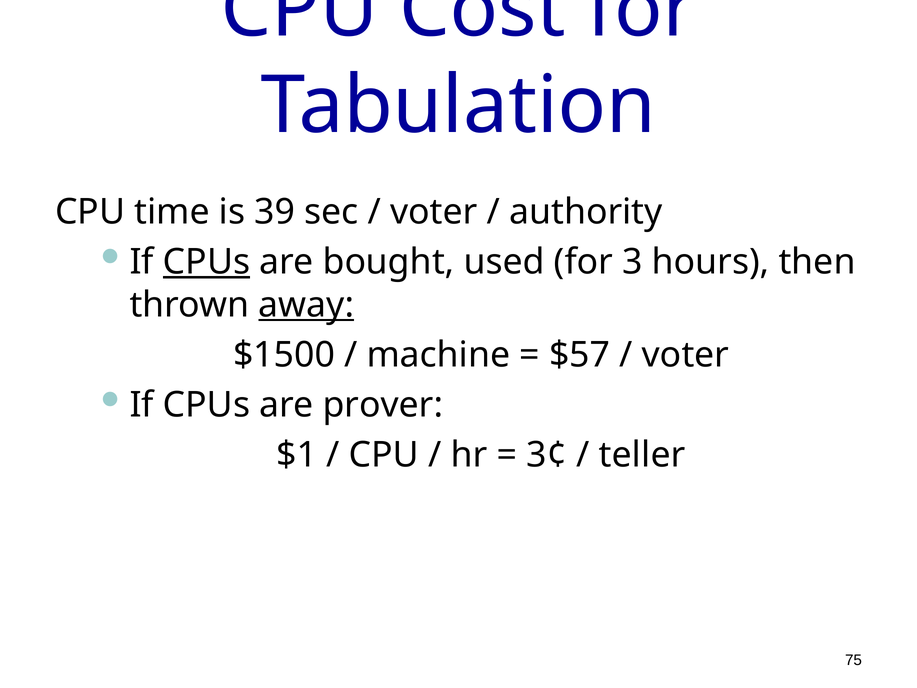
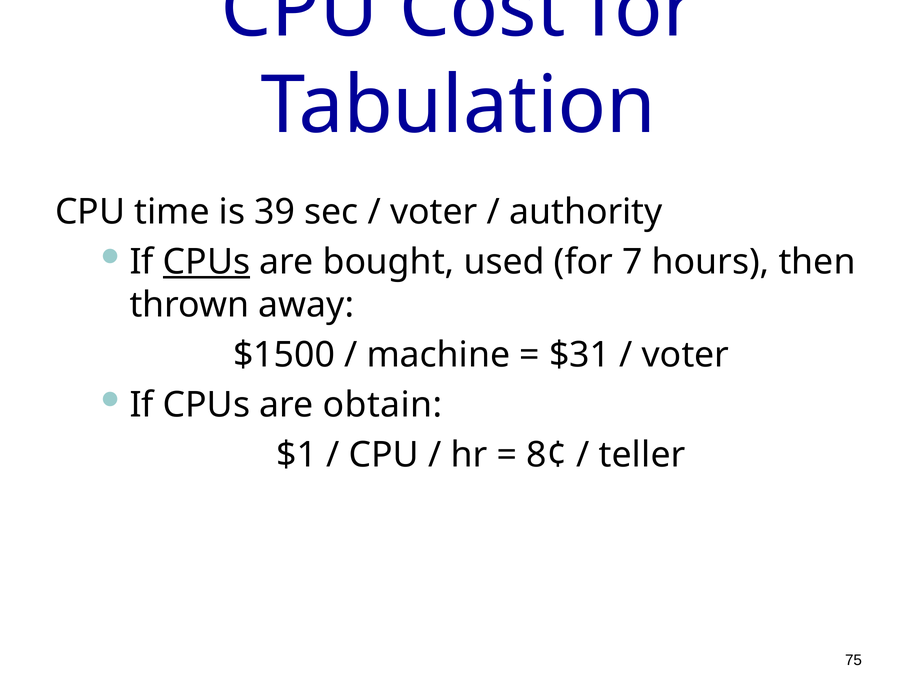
3: 3 -> 7
away underline: present -> none
$57: $57 -> $31
prover: prover -> obtain
3¢: 3¢ -> 8¢
